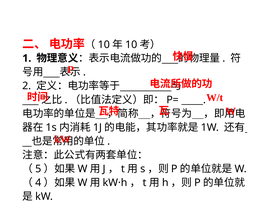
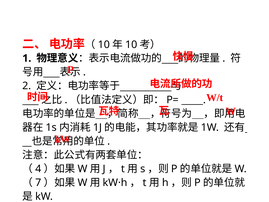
5: 5 -> 4
4: 4 -> 7
